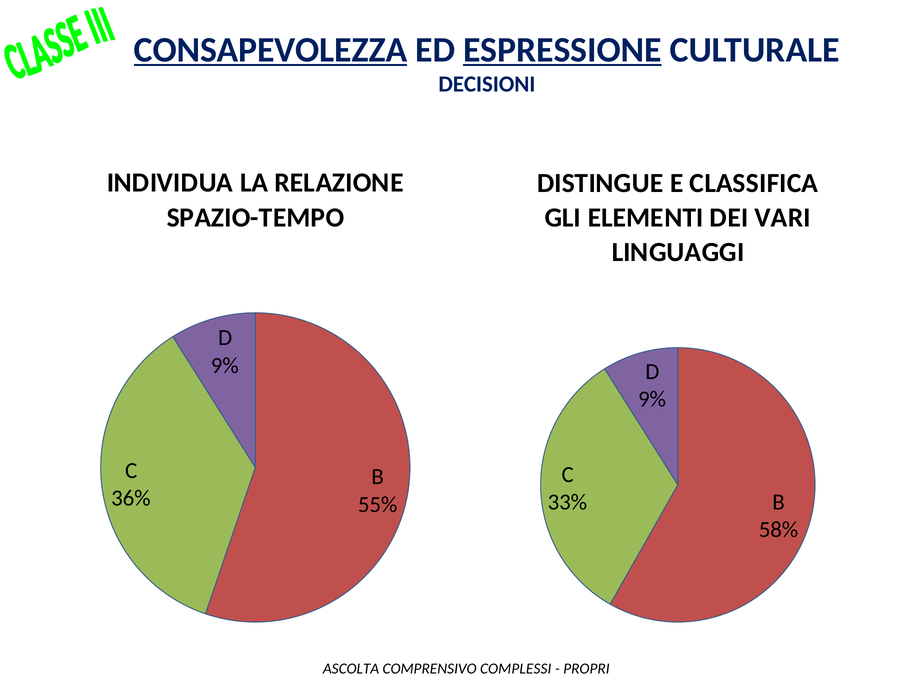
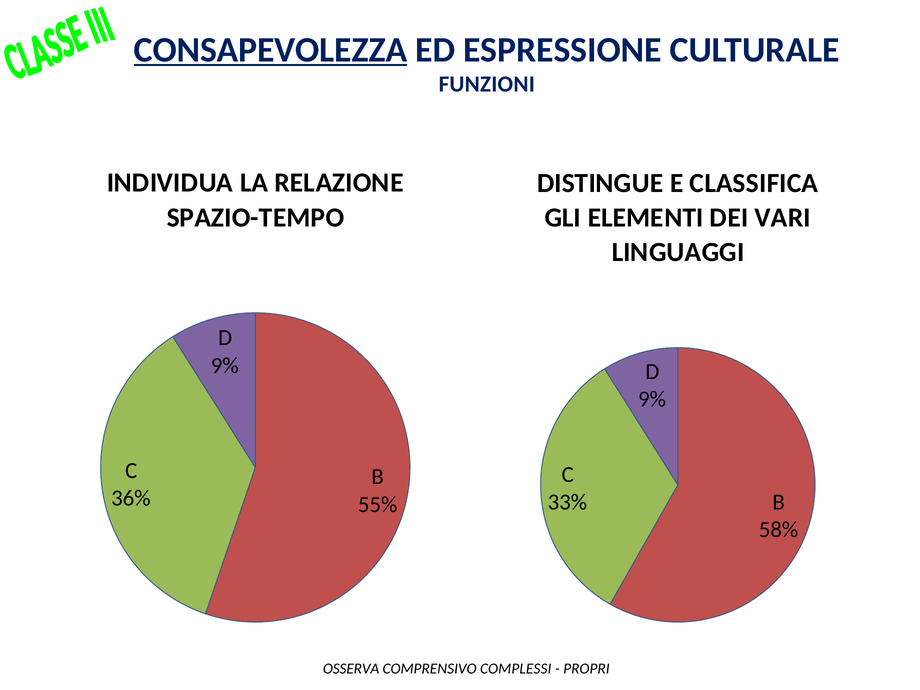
ESPRESSIONE underline: present -> none
DECISIONI: DECISIONI -> FUNZIONI
ASCOLTA: ASCOLTA -> OSSERVA
